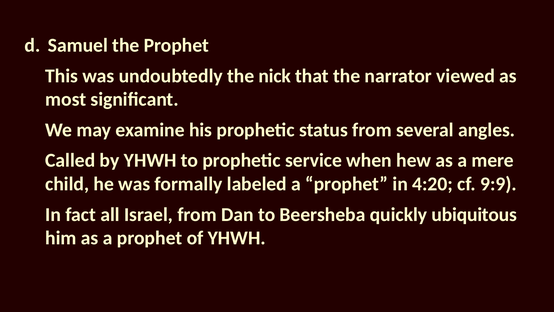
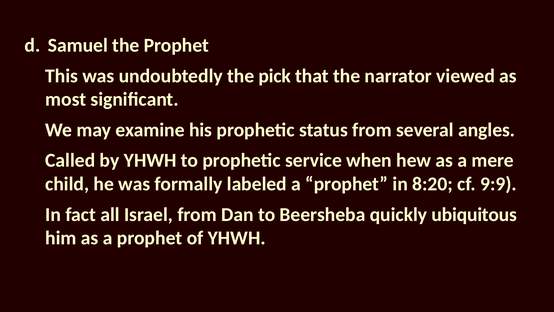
nick: nick -> pick
4:20: 4:20 -> 8:20
